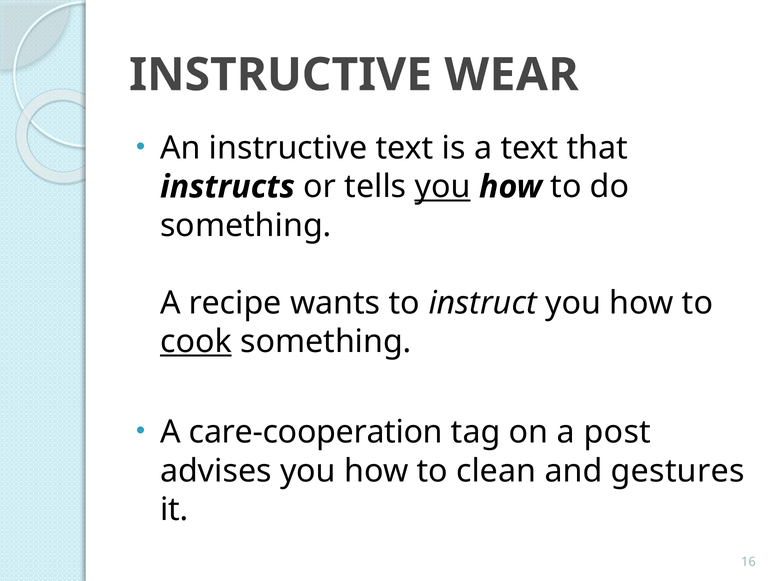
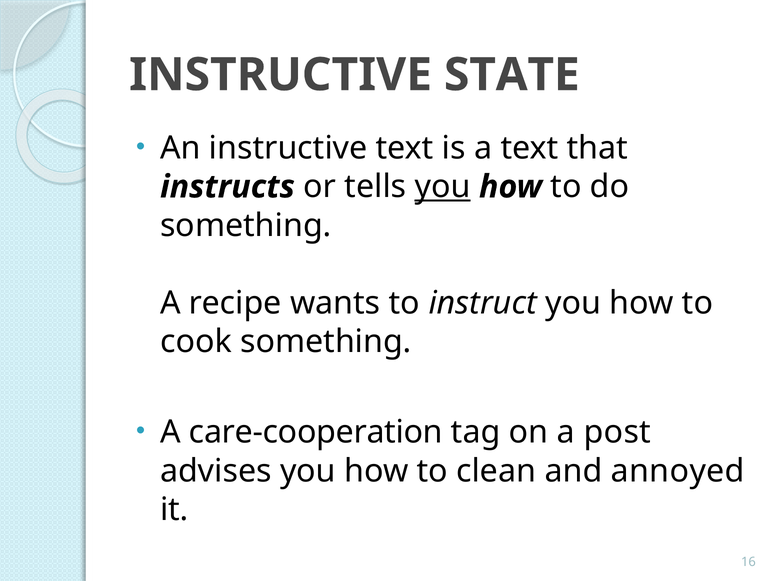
WEAR: WEAR -> STATE
cook underline: present -> none
gestures: gestures -> annoyed
